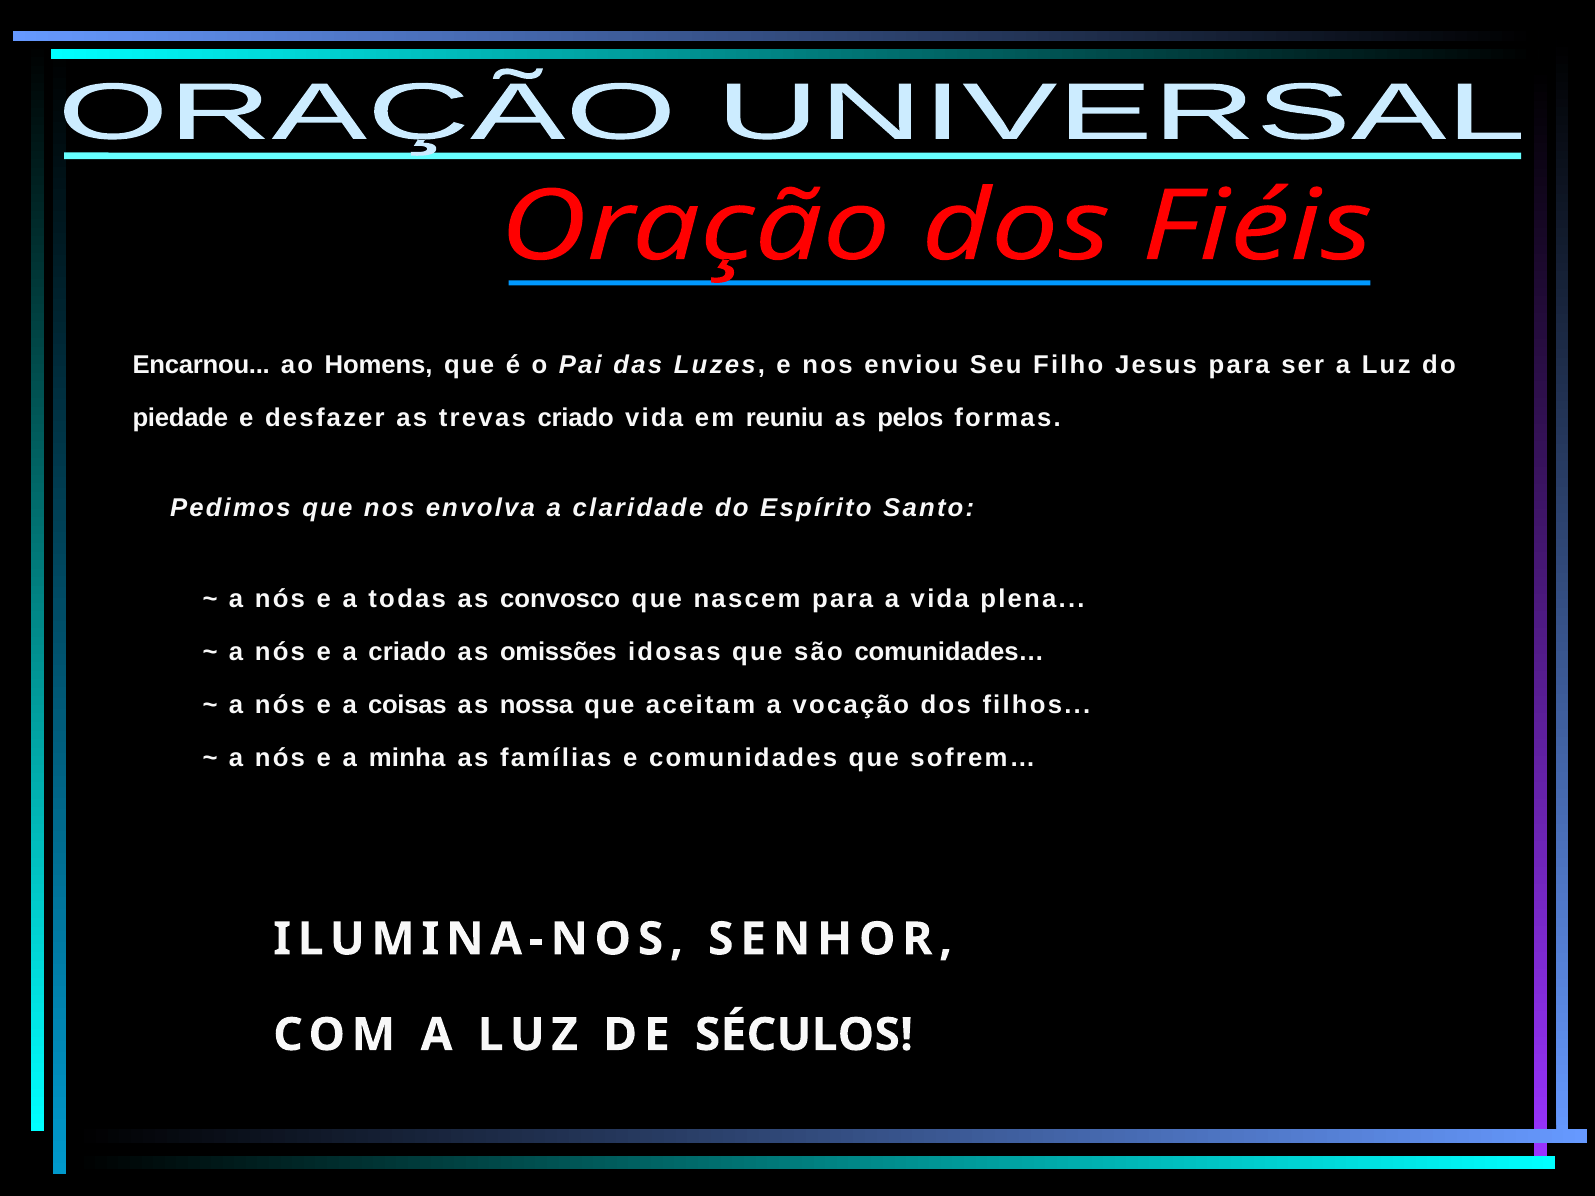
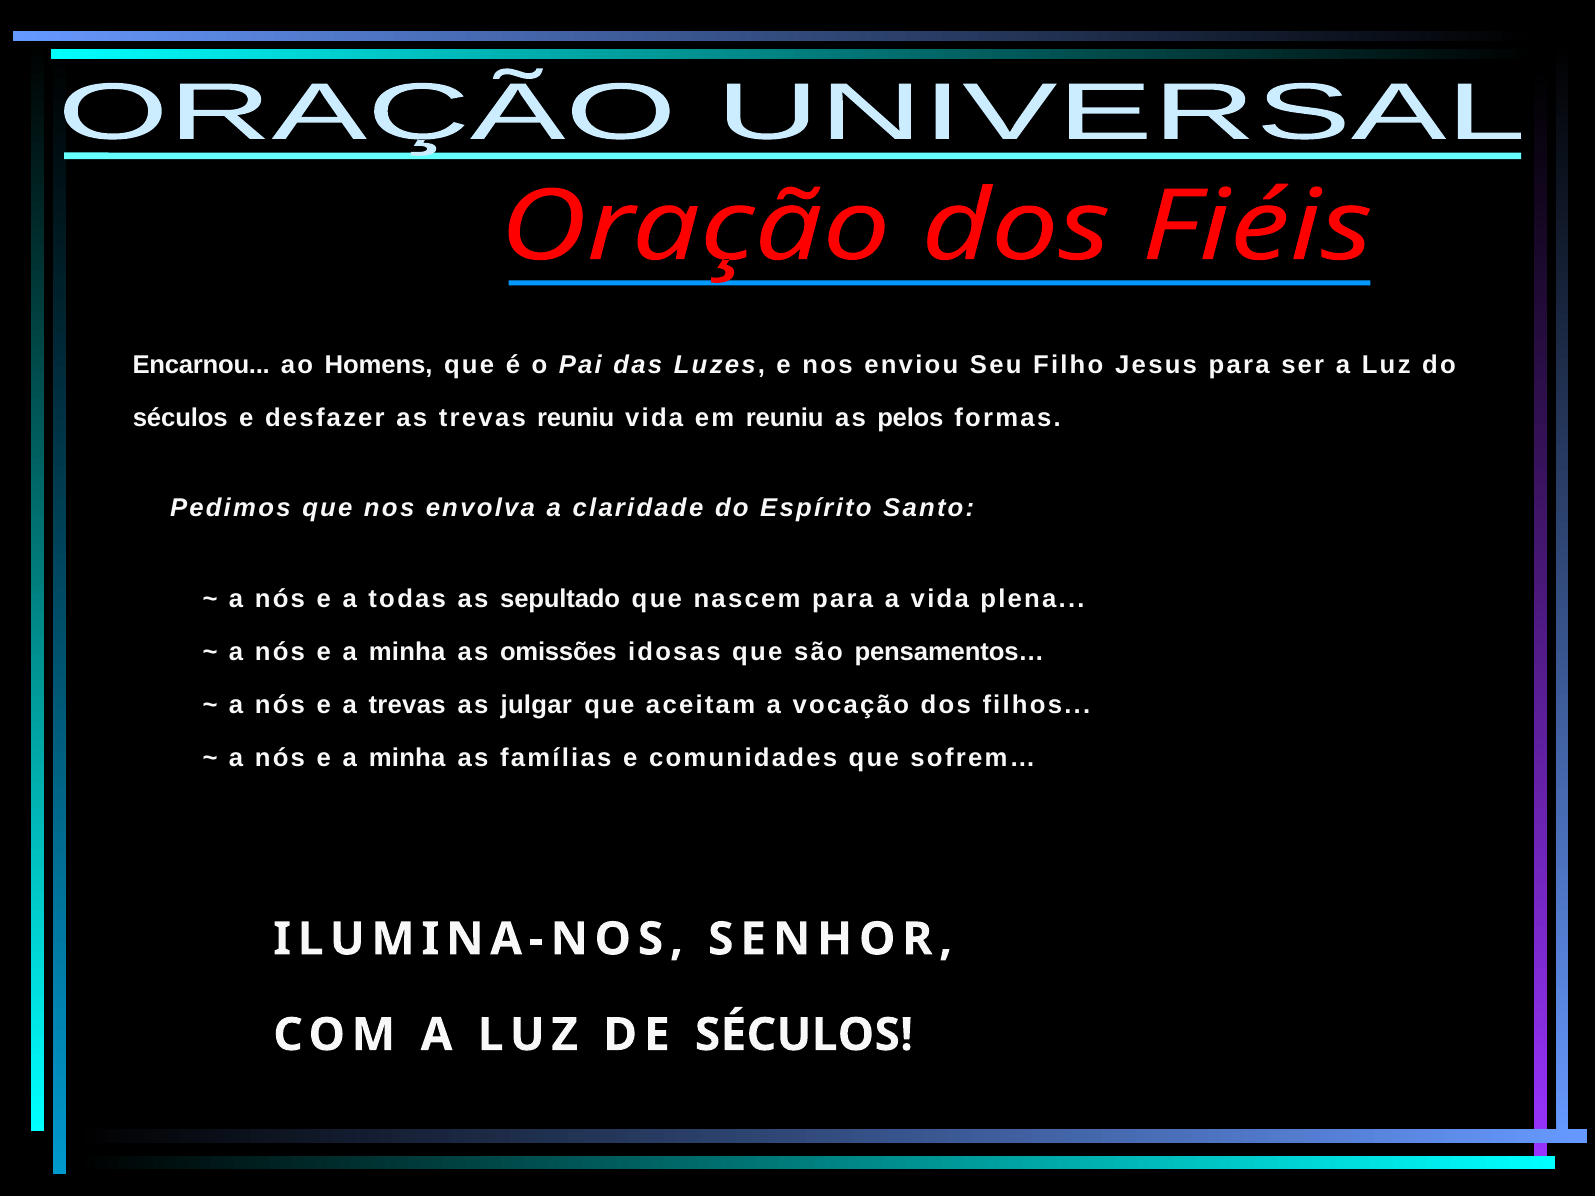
piedade at (180, 418): piedade -> séculos
trevas criado: criado -> reuniu
convosco: convosco -> sepultado
criado at (407, 652): criado -> minha
comunidades…: comunidades… -> pensamentos…
a coisas: coisas -> trevas
nossa: nossa -> julgar
